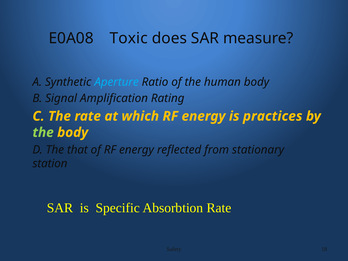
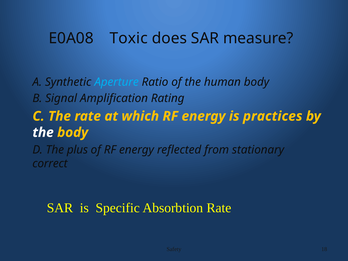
the at (43, 132) colour: light green -> white
that: that -> plus
station: station -> correct
